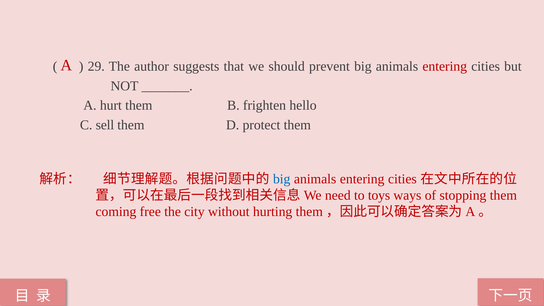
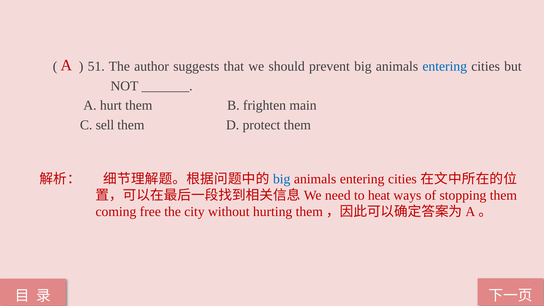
29: 29 -> 51
entering at (445, 66) colour: red -> blue
hello: hello -> main
toys: toys -> heat
